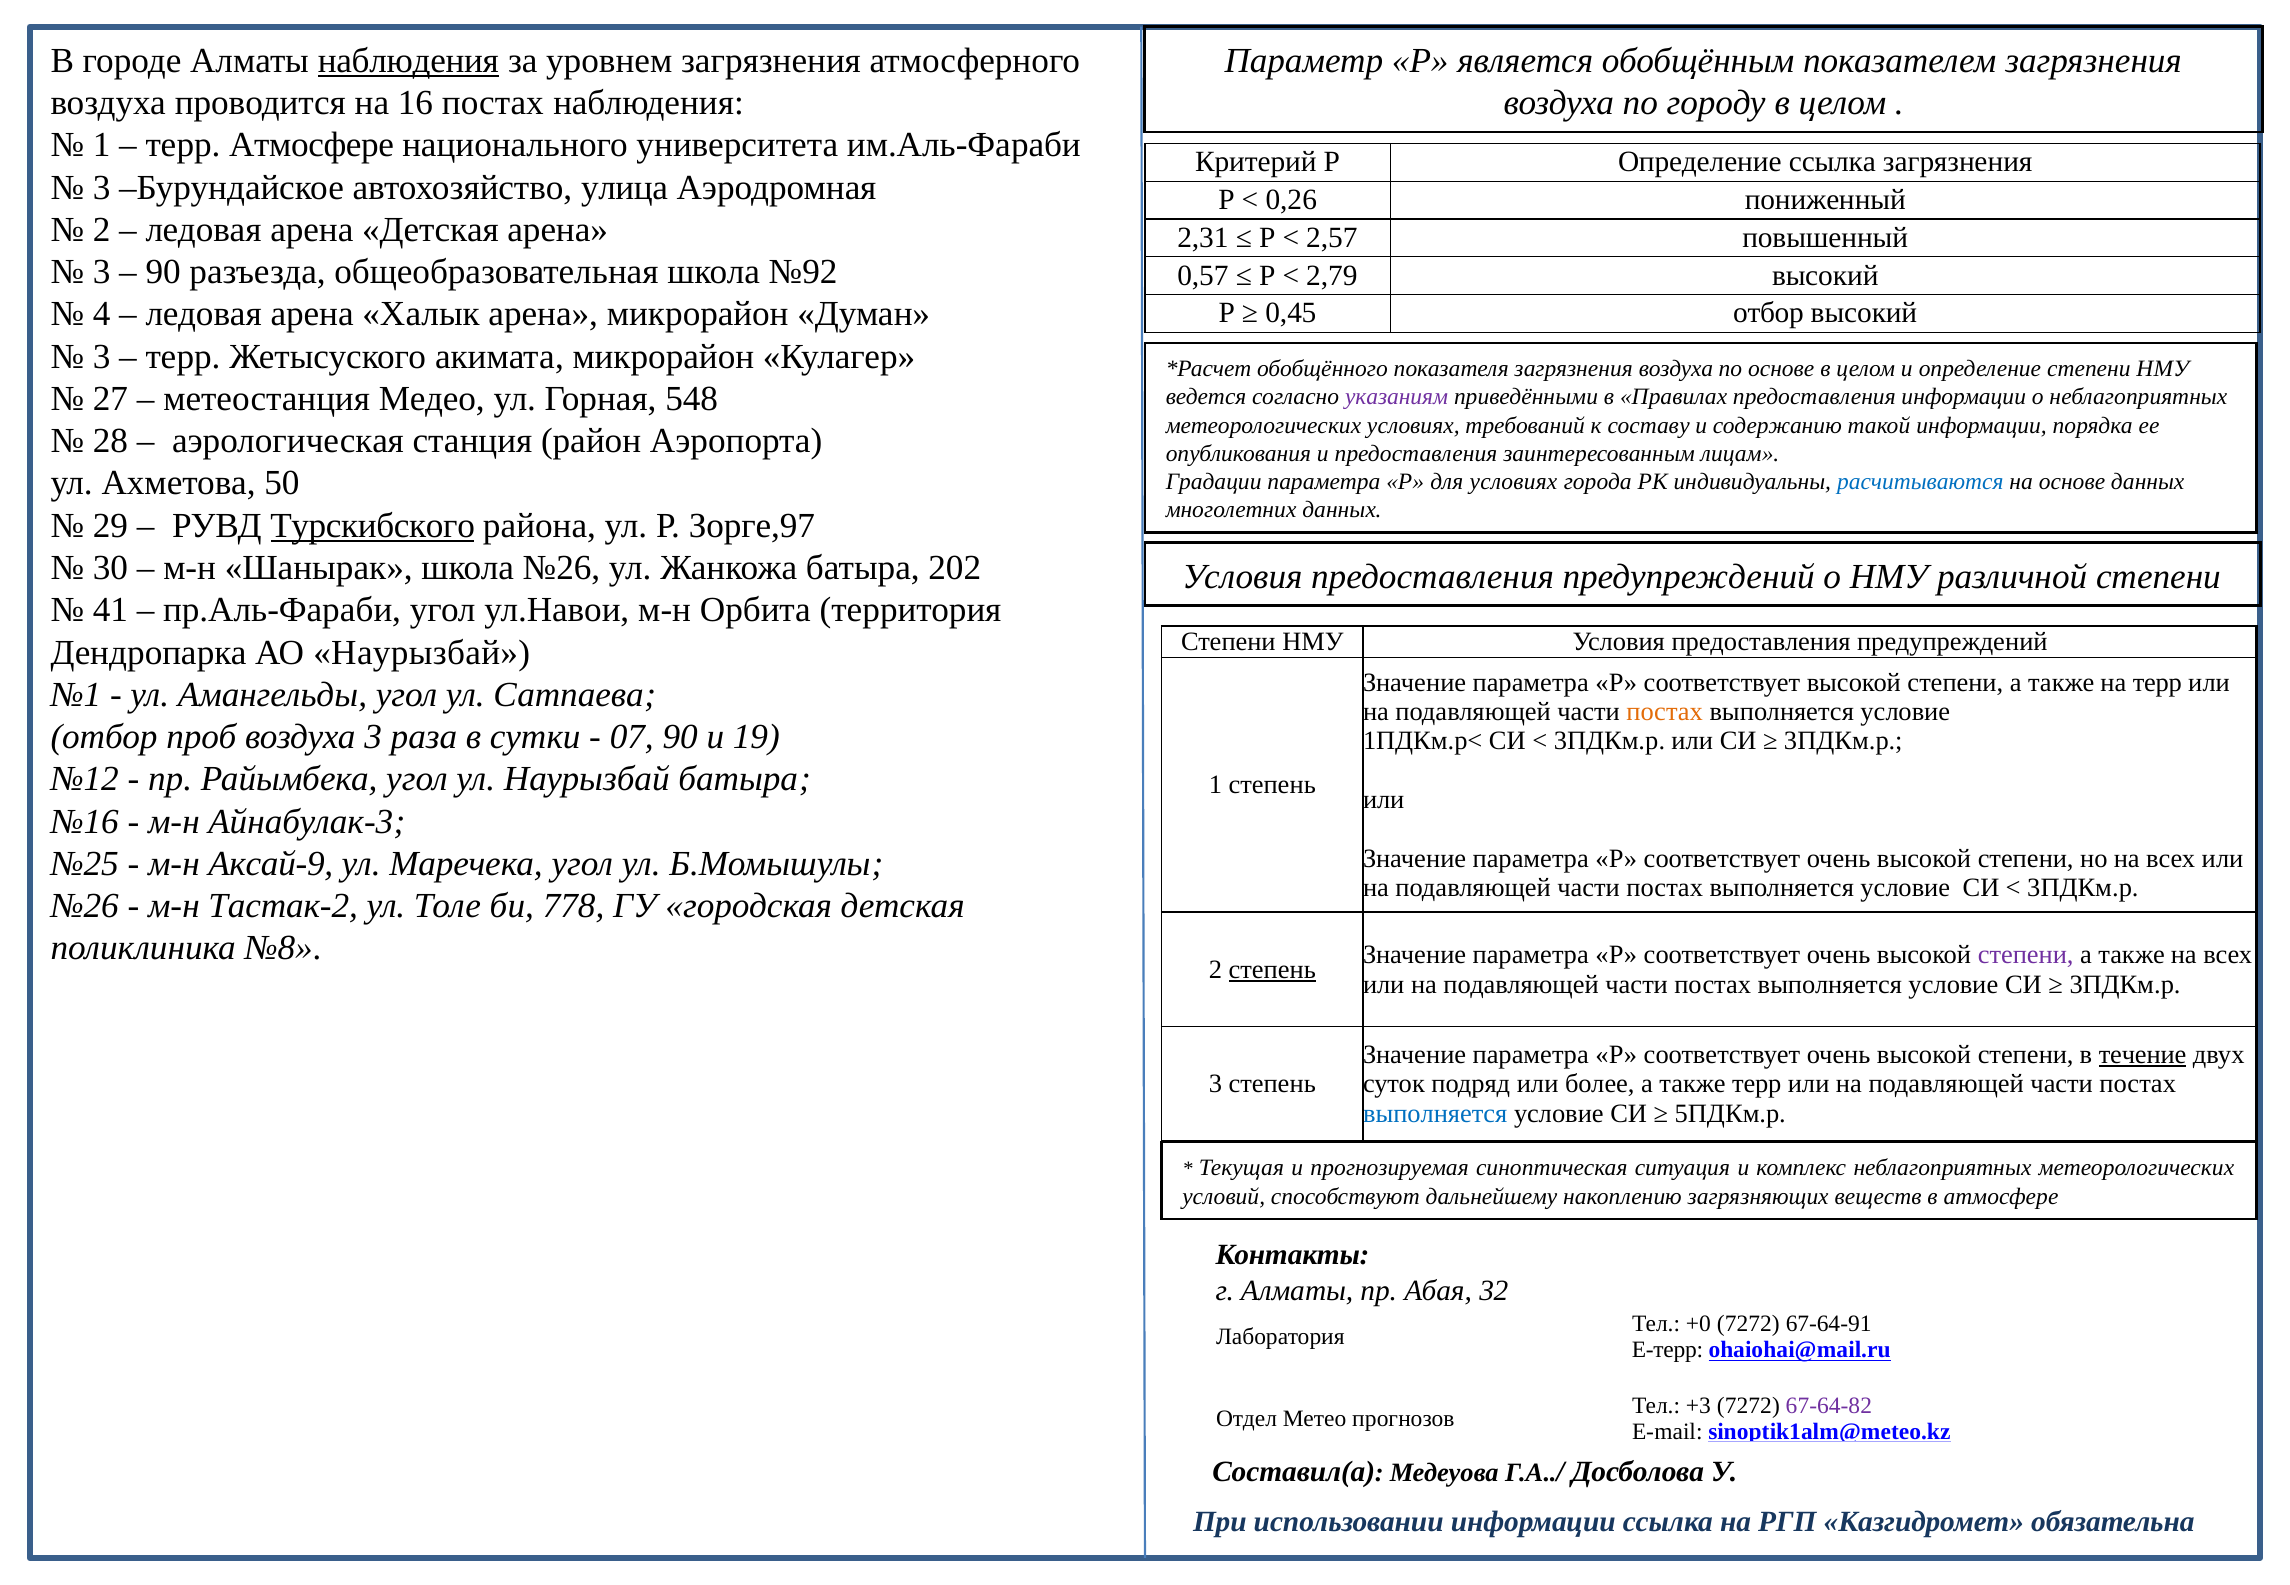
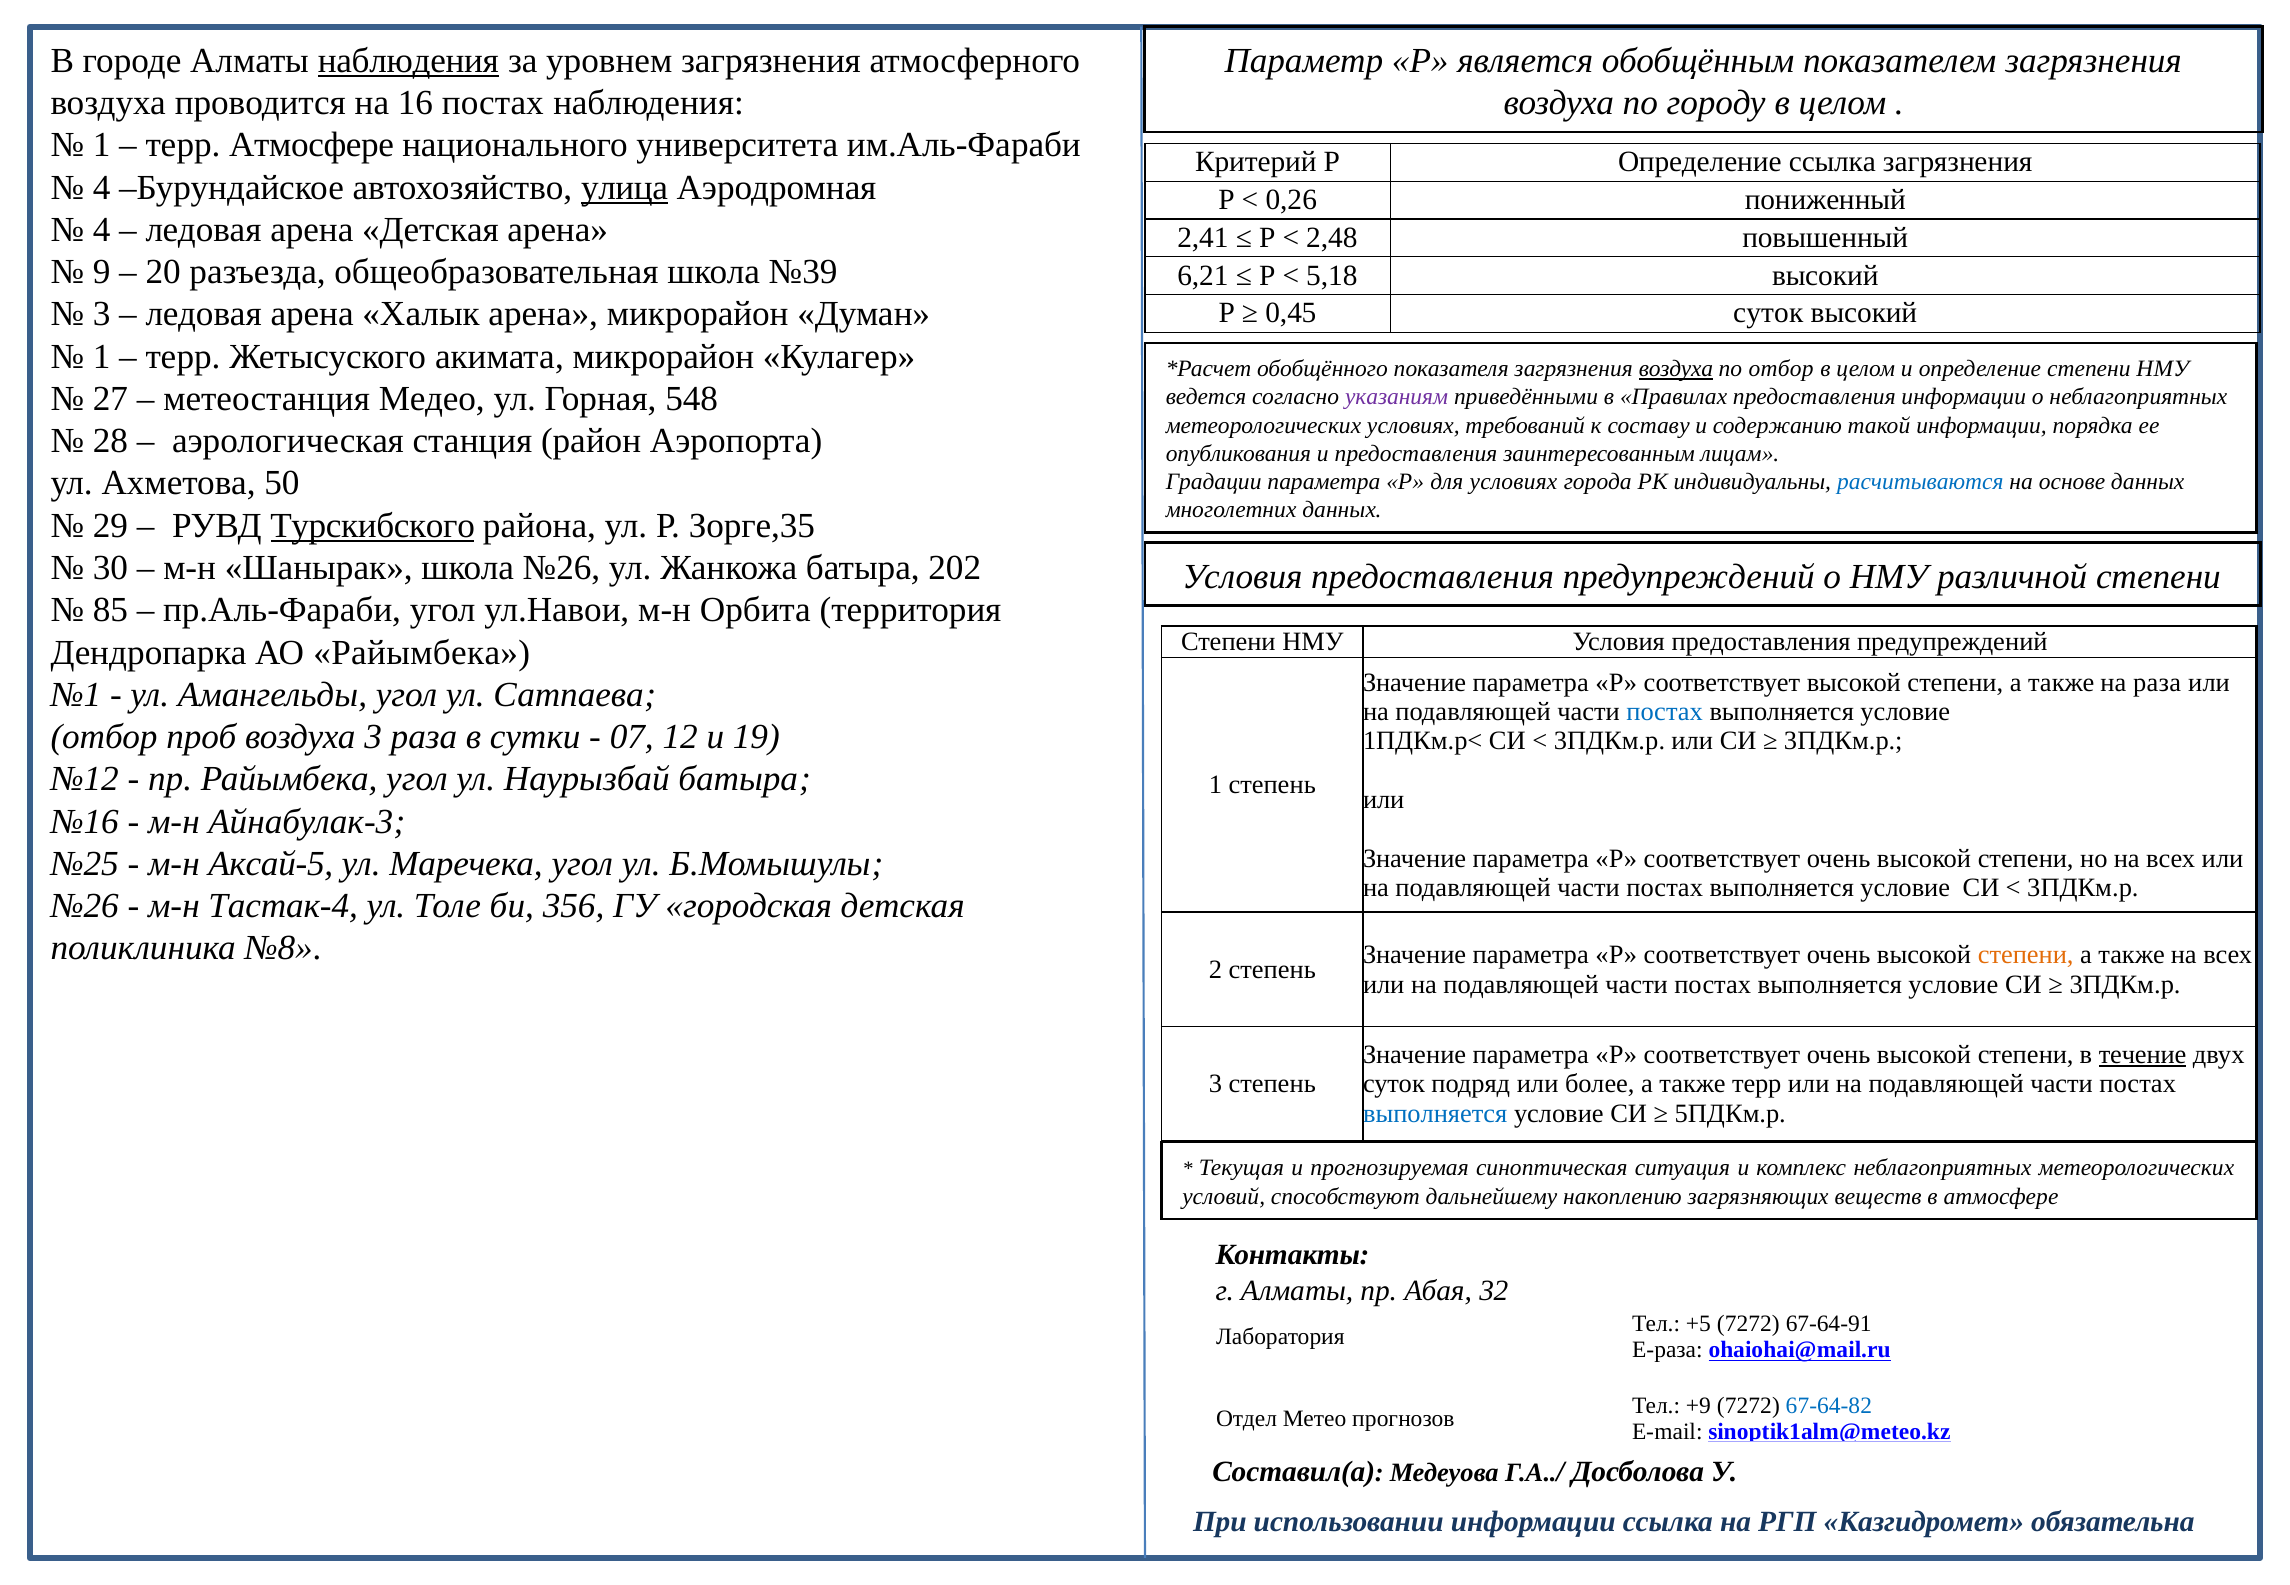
3 at (102, 188): 3 -> 4
улица underline: none -> present
2 at (102, 230): 2 -> 4
2,31: 2,31 -> 2,41
2,57: 2,57 -> 2,48
3 at (102, 272): 3 -> 9
90 at (163, 272): 90 -> 20
№92: №92 -> №39
0,57: 0,57 -> 6,21
2,79: 2,79 -> 5,18
4 at (102, 314): 4 -> 3
0,45 отбор: отбор -> суток
3 at (102, 357): 3 -> 1
воздуха at (1676, 369) underline: none -> present
по основе: основе -> отбор
Зорге,97: Зорге,97 -> Зорге,35
41: 41 -> 85
АО Наурызбай: Наурызбай -> Райымбека
на терр: терр -> раза
постах at (1665, 712) colour: orange -> blue
07 90: 90 -> 12
Аксай-9: Аксай-9 -> Аксай-5
Тастак-2: Тастак-2 -> Тастак-4
778: 778 -> 356
степени at (2026, 955) colour: purple -> orange
степень at (1272, 970) underline: present -> none
+0: +0 -> +5
E-терр: E-терр -> E-раза
+3: +3 -> +9
67-64-82 colour: purple -> blue
